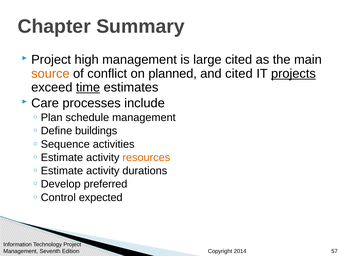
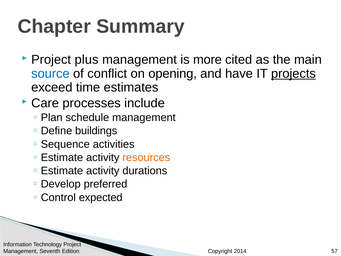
high: high -> plus
large: large -> more
source colour: orange -> blue
planned: planned -> opening
and cited: cited -> have
time underline: present -> none
